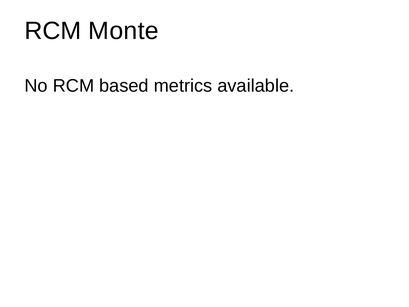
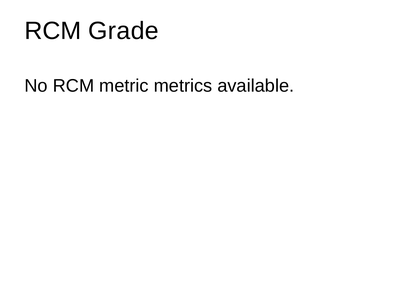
Monte: Monte -> Grade
based: based -> metric
